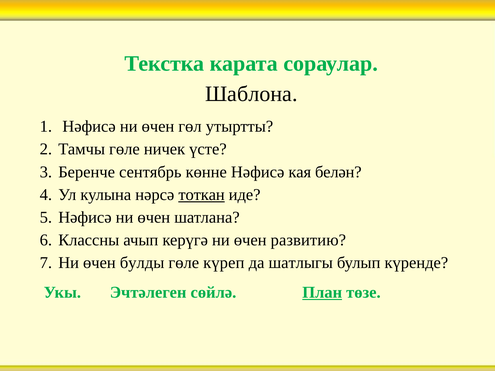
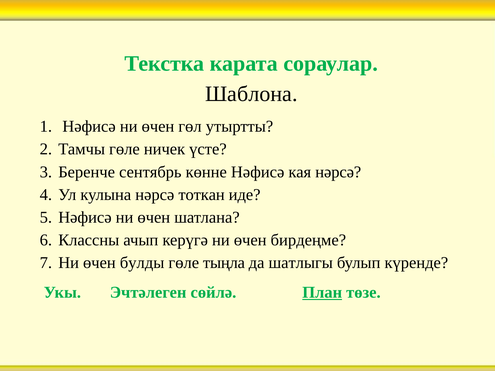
кая белән: белән -> нәрсә
тоткан underline: present -> none
развитию: развитию -> бирдеңме
күреп: күреп -> тыңла
